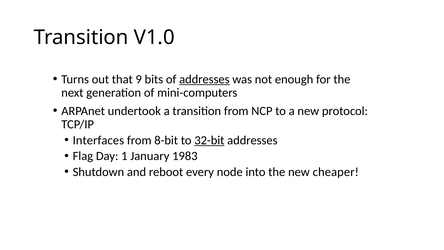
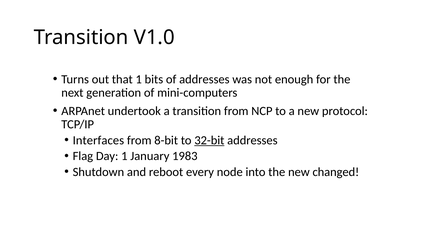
that 9: 9 -> 1
addresses at (204, 79) underline: present -> none
cheaper: cheaper -> changed
